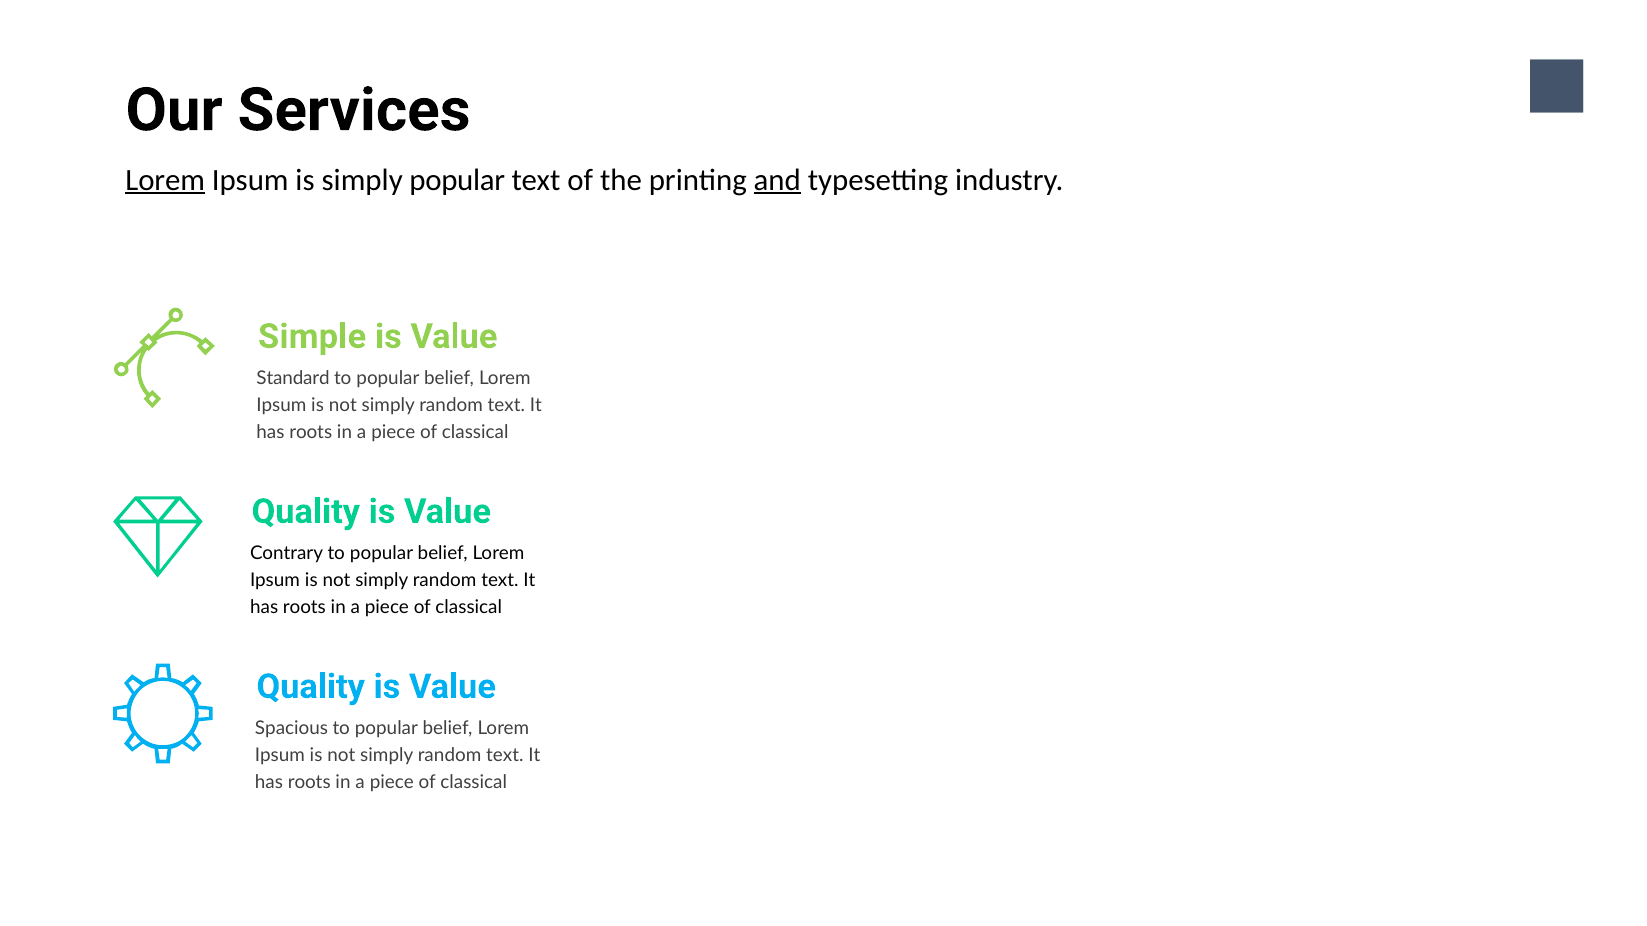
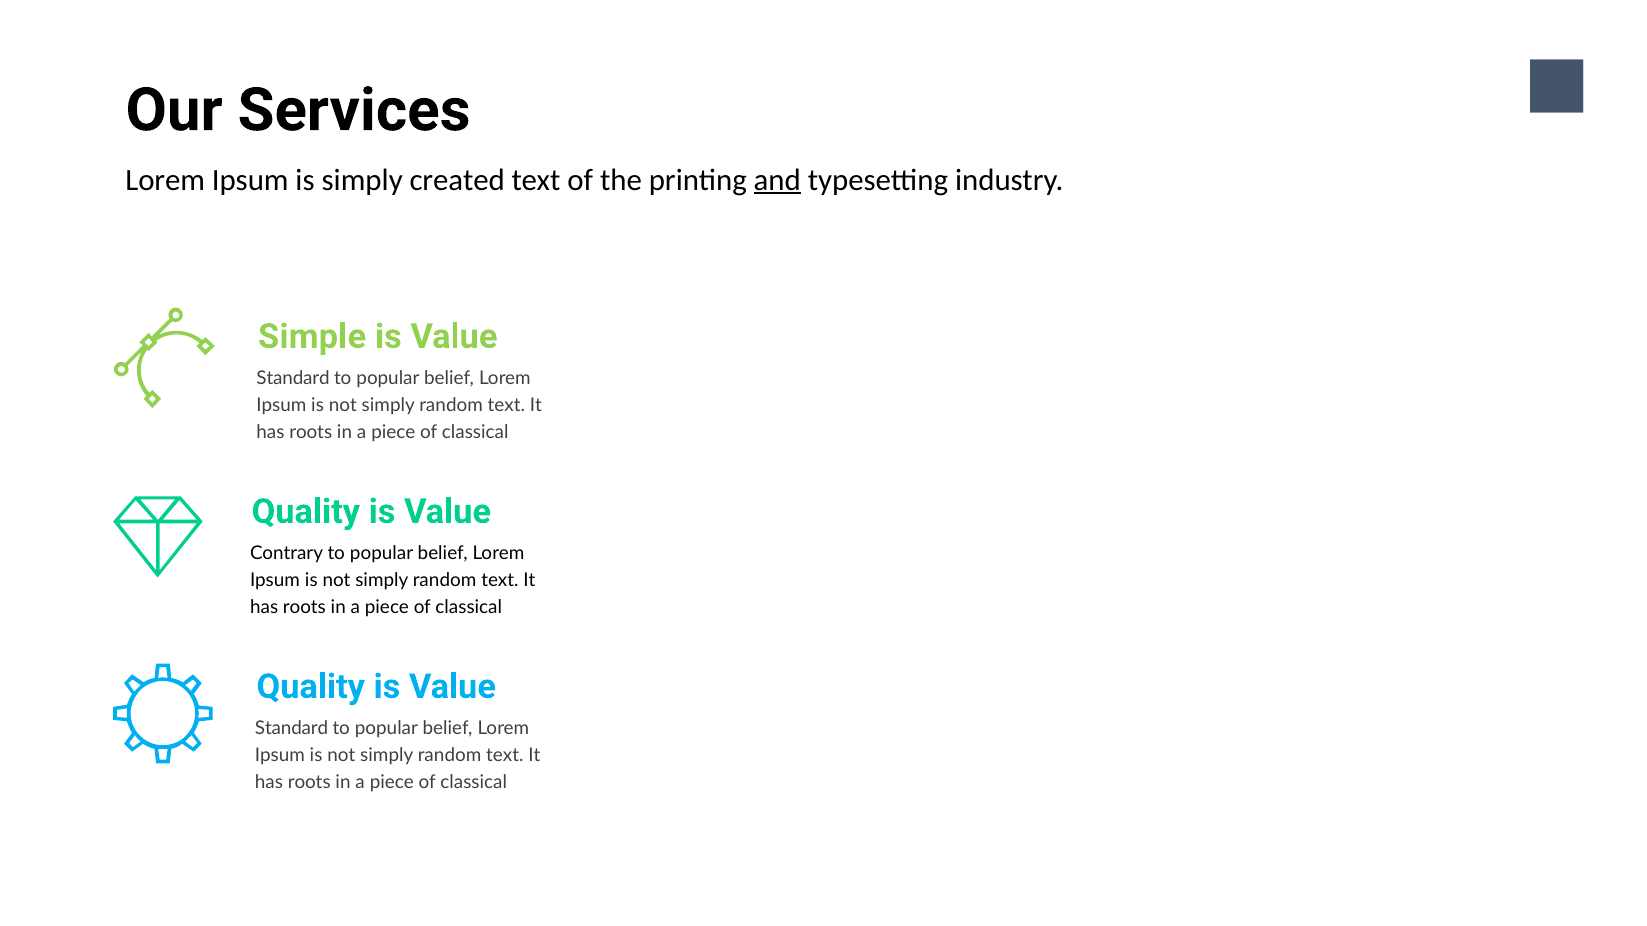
Lorem at (165, 180) underline: present -> none
simply popular: popular -> created
Spacious at (292, 728): Spacious -> Standard
